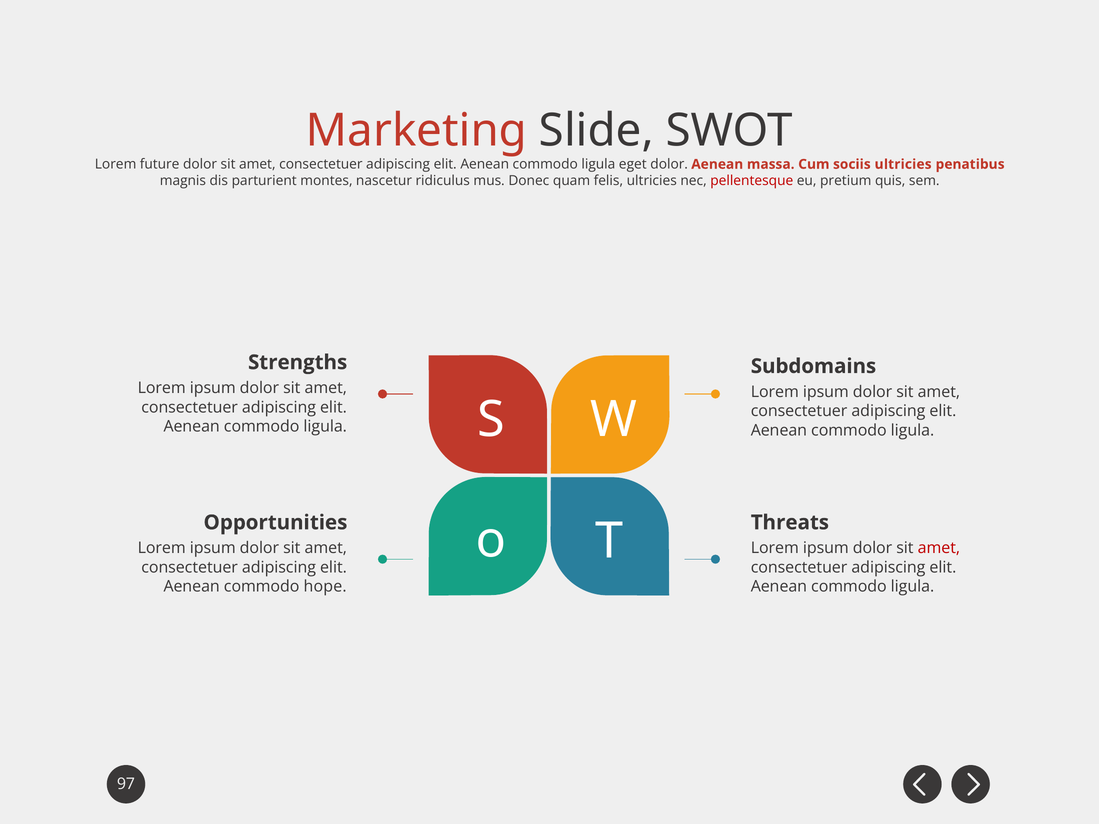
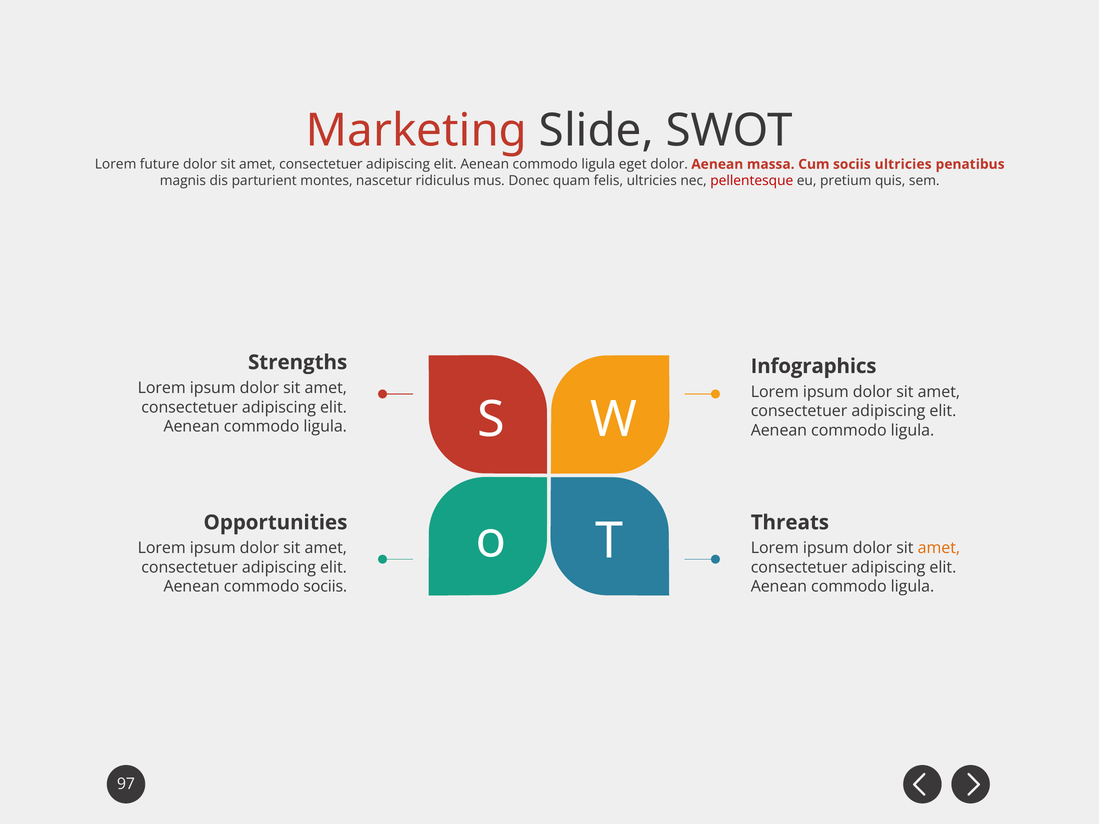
Subdomains: Subdomains -> Infographics
amet at (939, 548) colour: red -> orange
commodo hope: hope -> sociis
